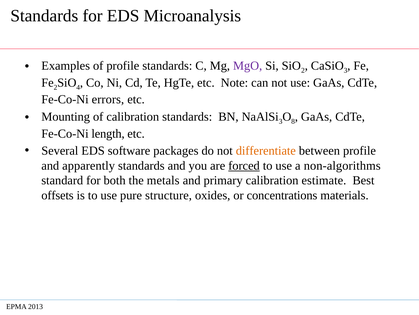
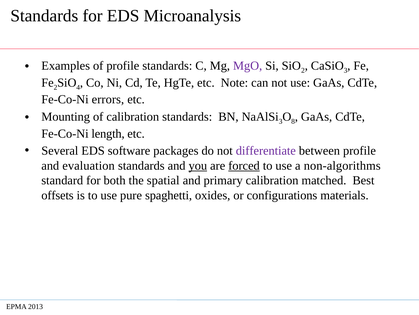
differentiate colour: orange -> purple
apparently: apparently -> evaluation
you underline: none -> present
metals: metals -> spatial
estimate: estimate -> matched
structure: structure -> spaghetti
concentrations: concentrations -> configurations
